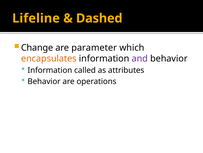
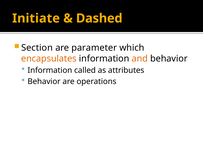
Lifeline: Lifeline -> Initiate
Change: Change -> Section
and colour: purple -> orange
